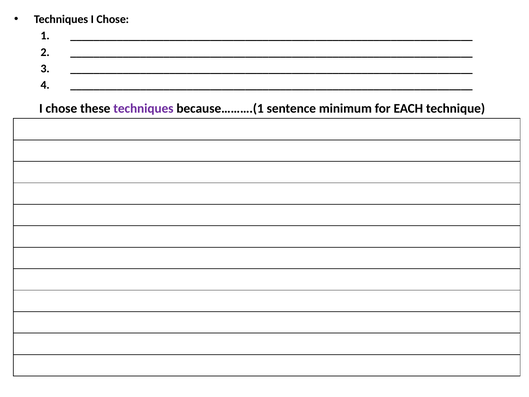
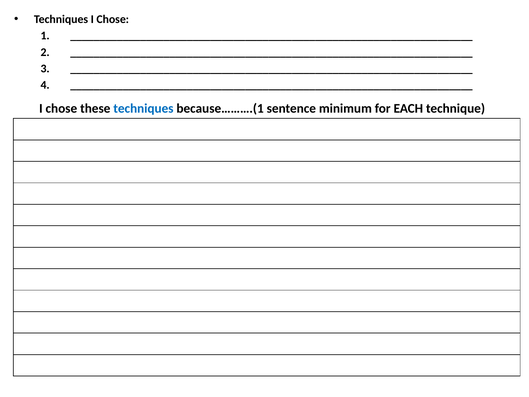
techniques at (143, 108) colour: purple -> blue
